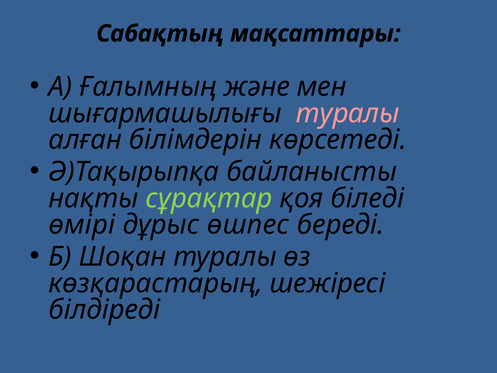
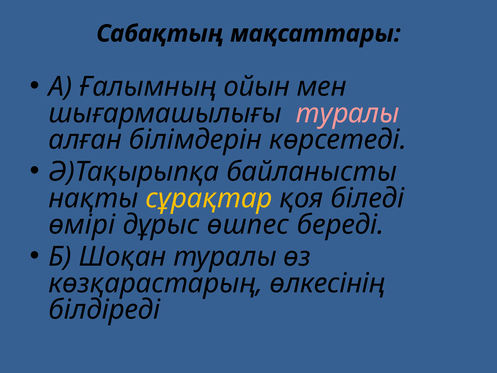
және: және -> ойын
сұрақтар colour: light green -> yellow
шежіресі: шежіресі -> өлкесінің
